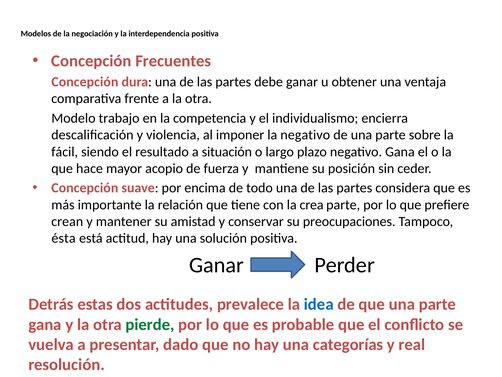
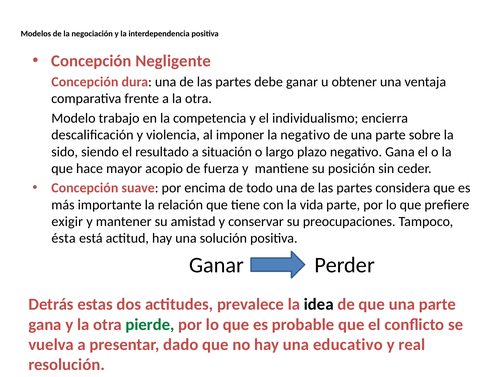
Frecuentes: Frecuentes -> Negligente
fácil: fácil -> sido
crea: crea -> vida
crean: crean -> exigir
idea colour: blue -> black
categorías: categorías -> educativo
